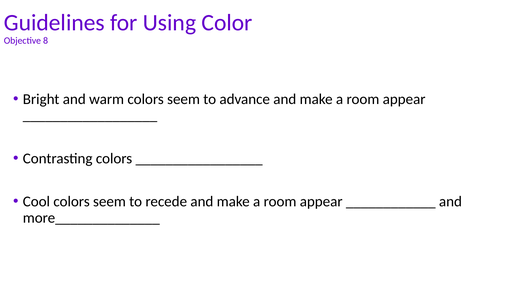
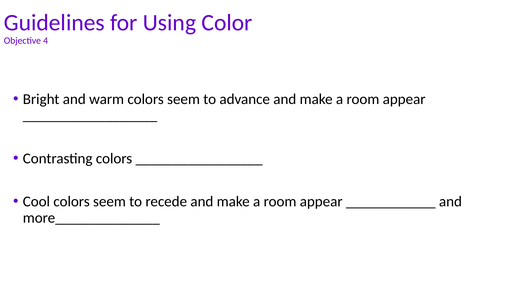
8: 8 -> 4
